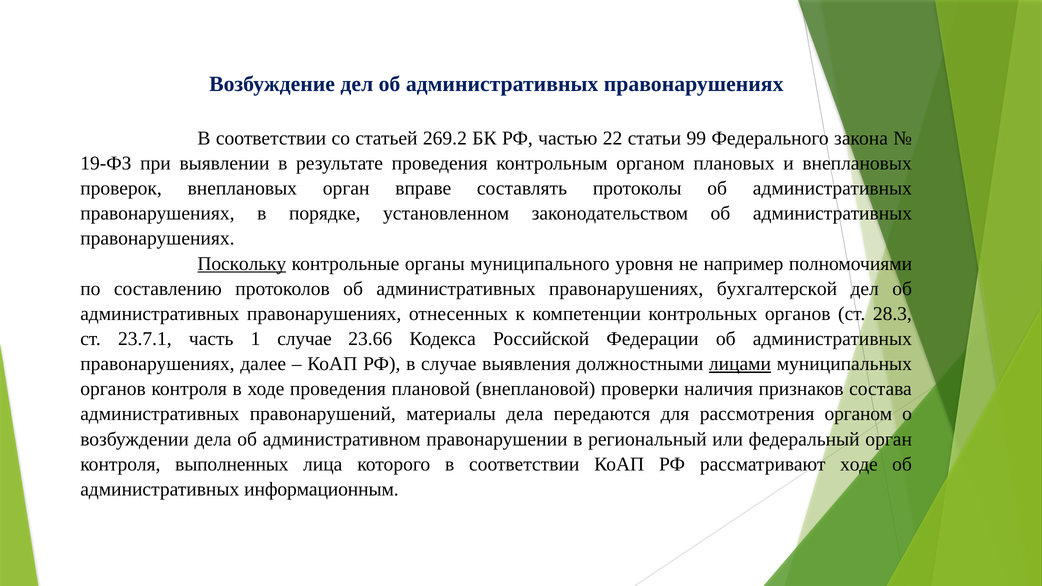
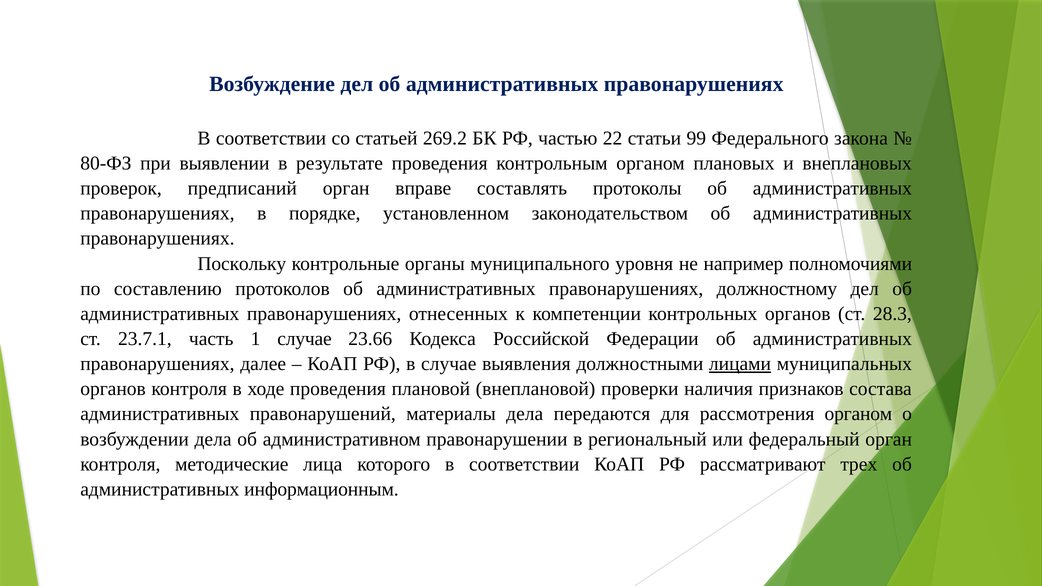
19-ФЗ: 19-ФЗ -> 80-ФЗ
проверок внеплановых: внеплановых -> предписаний
Поскольку underline: present -> none
бухгалтерской: бухгалтерской -> должностному
выполненных: выполненных -> методические
рассматривают ходе: ходе -> трех
